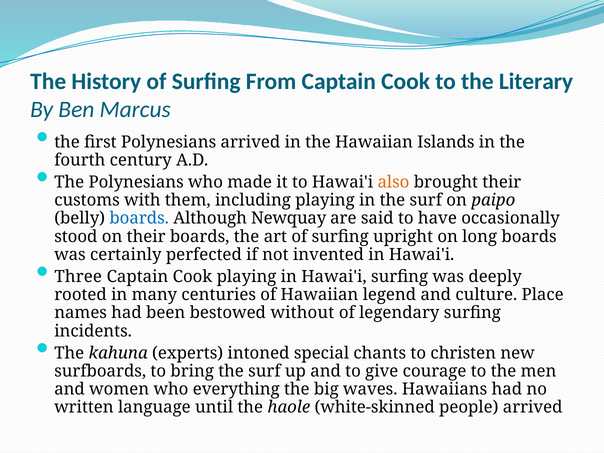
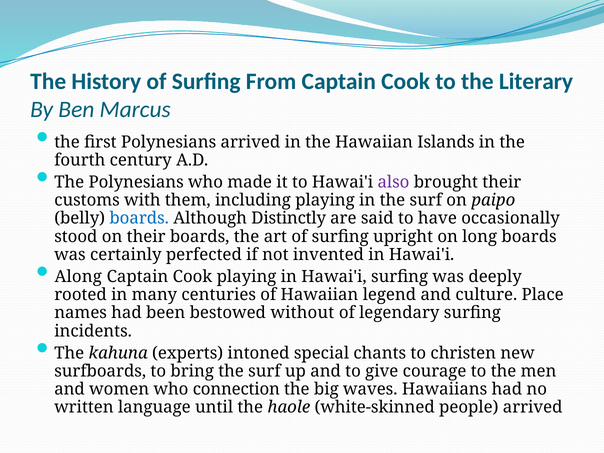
also colour: orange -> purple
Newquay: Newquay -> Distinctly
Three: Three -> Along
everything: everything -> connection
